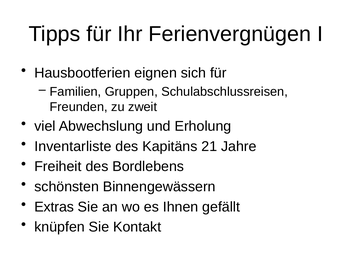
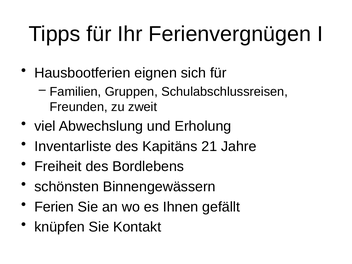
Extras: Extras -> Ferien
